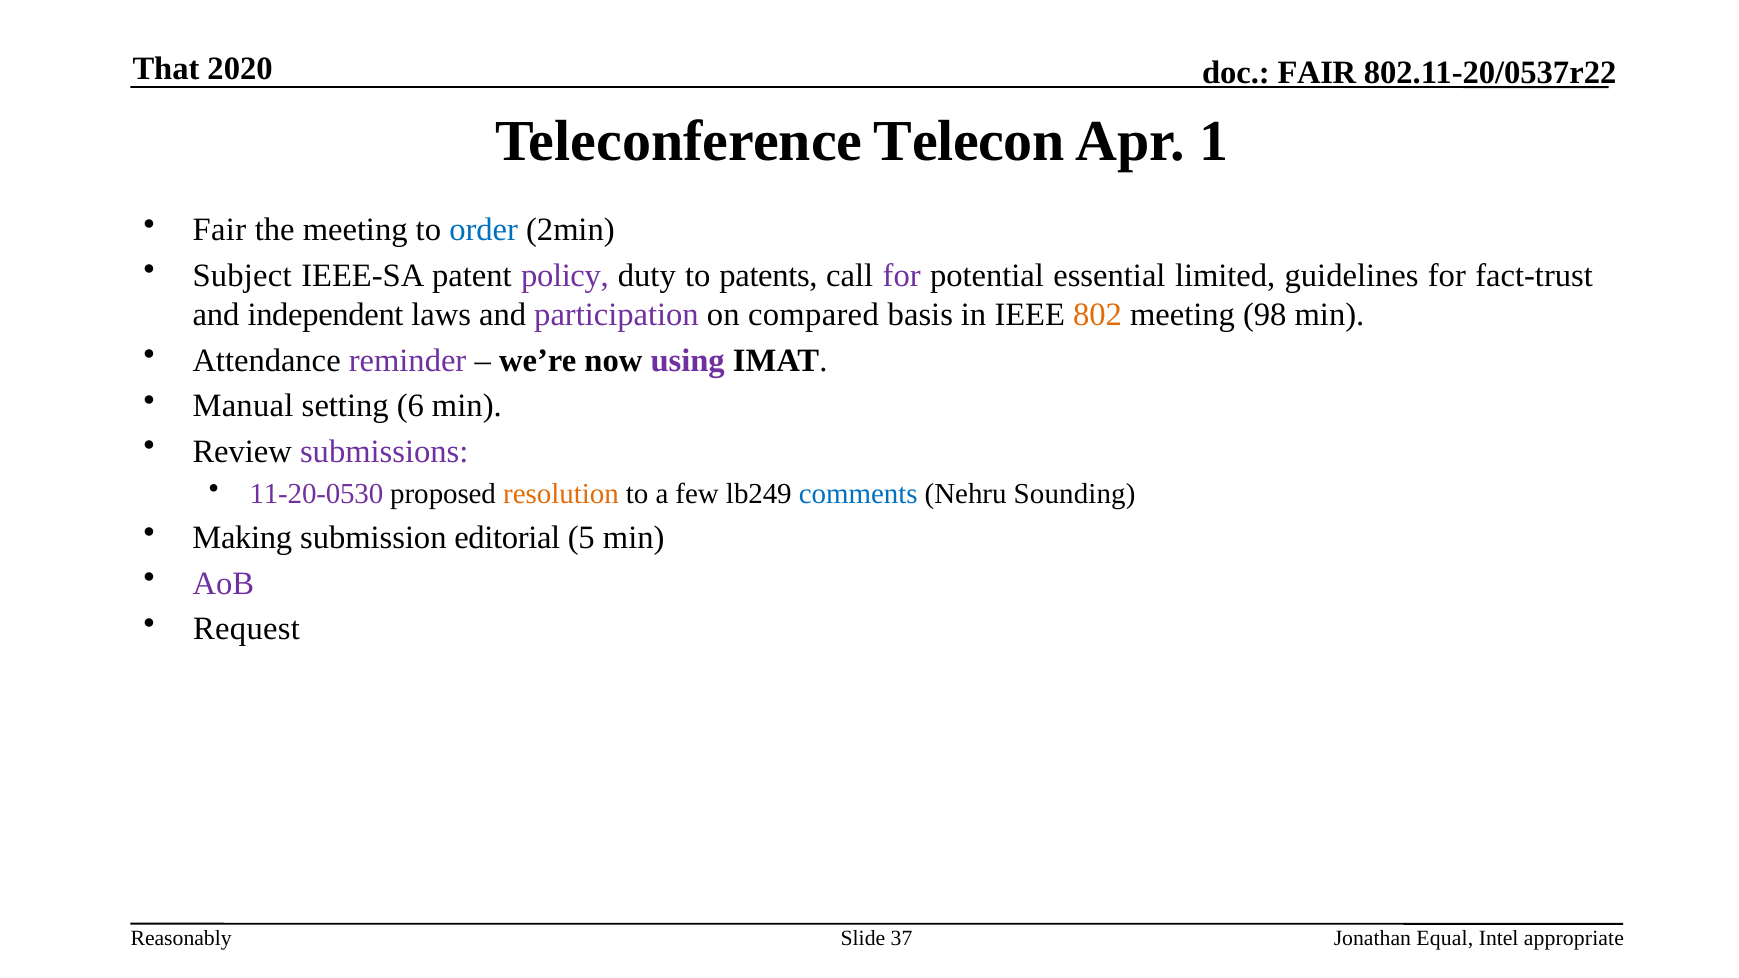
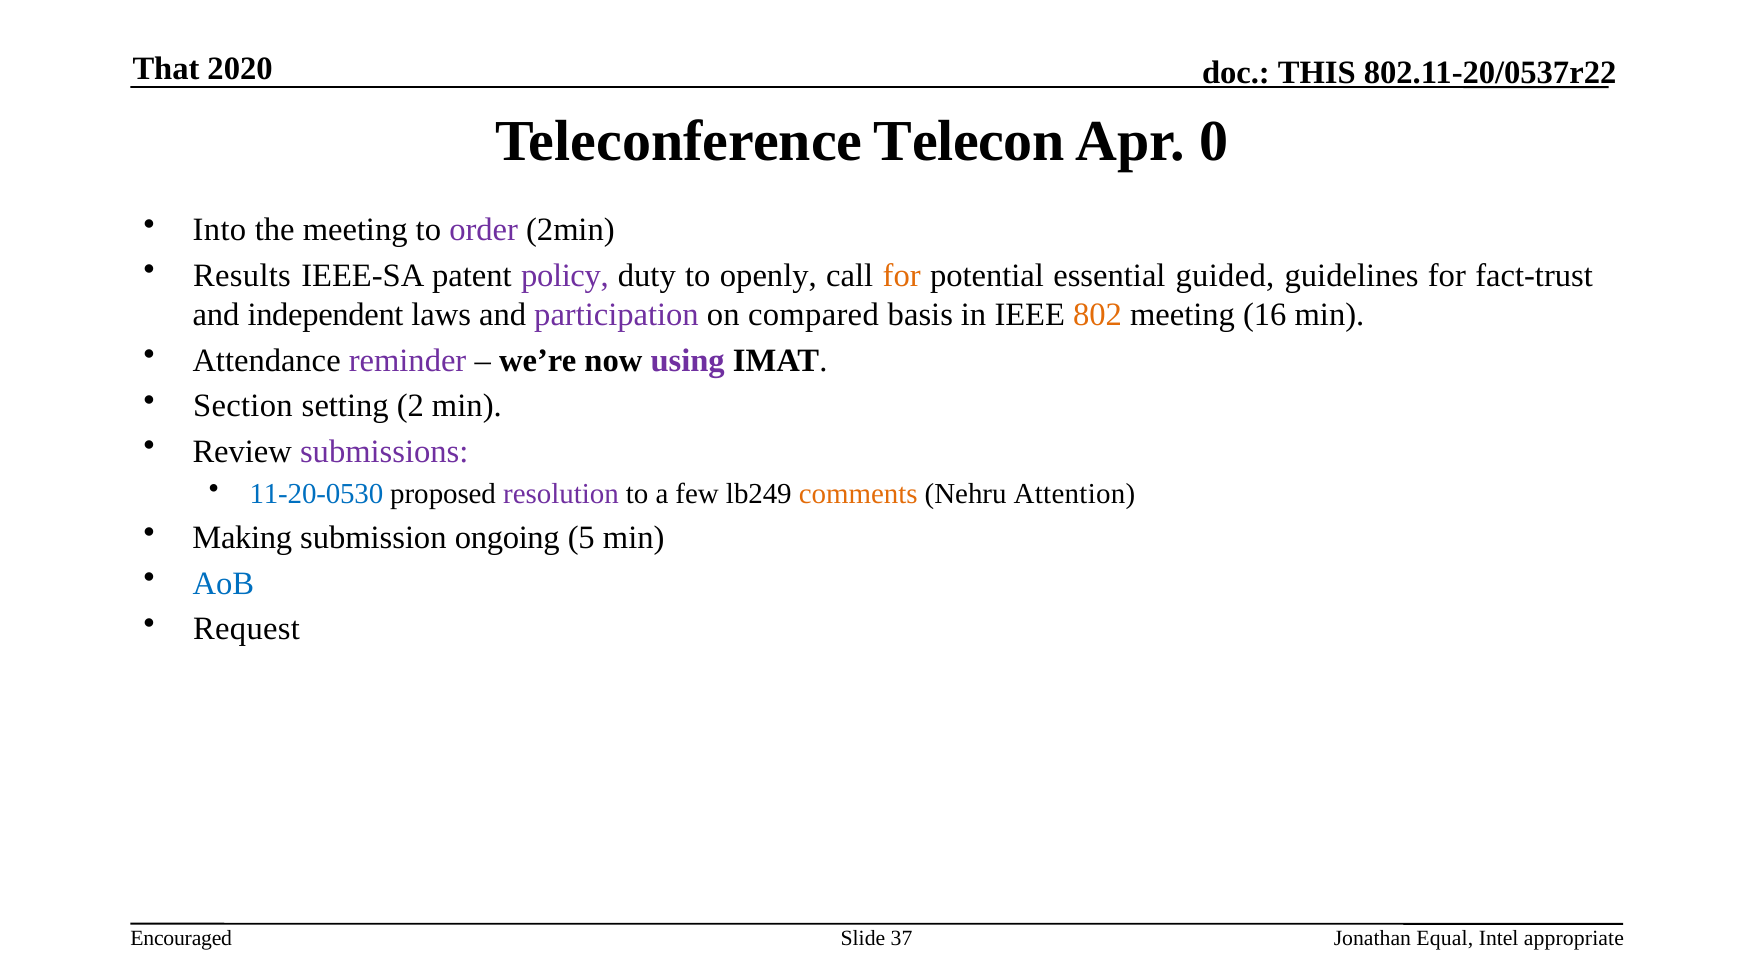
FAIR at (1317, 73): FAIR -> THIS
1: 1 -> 0
Fair at (219, 230): Fair -> Into
order colour: blue -> purple
Subject: Subject -> Results
patents: patents -> openly
for at (902, 276) colour: purple -> orange
limited: limited -> guided
98: 98 -> 16
Manual: Manual -> Section
6: 6 -> 2
11-20-0530 colour: purple -> blue
resolution colour: orange -> purple
comments colour: blue -> orange
Sounding: Sounding -> Attention
editorial: editorial -> ongoing
AoB colour: purple -> blue
Reasonably: Reasonably -> Encouraged
